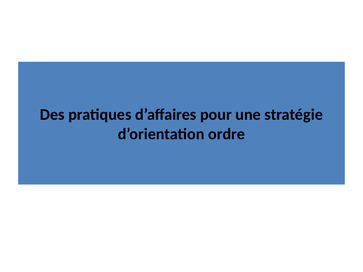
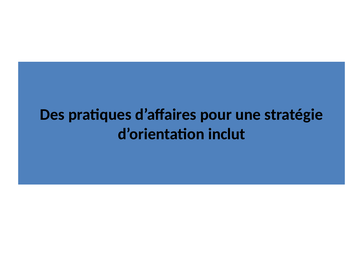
ordre: ordre -> inclut
